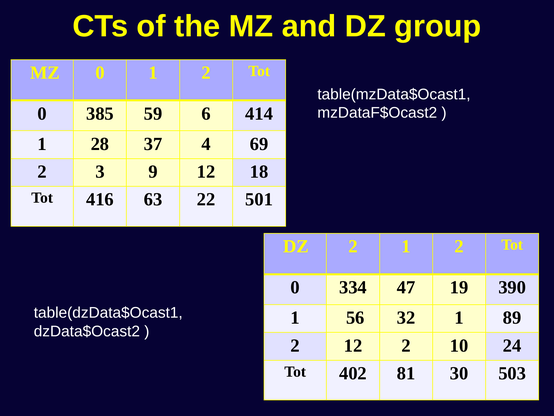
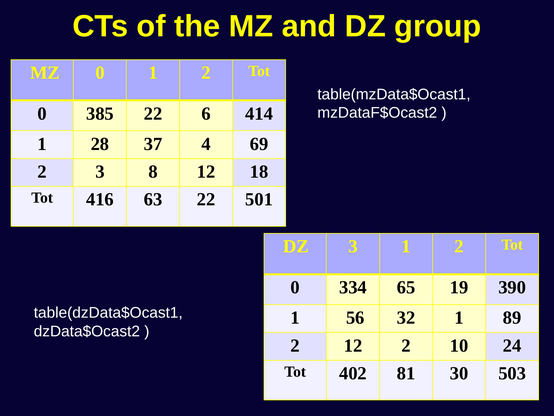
385 59: 59 -> 22
9: 9 -> 8
DZ 2: 2 -> 3
47: 47 -> 65
